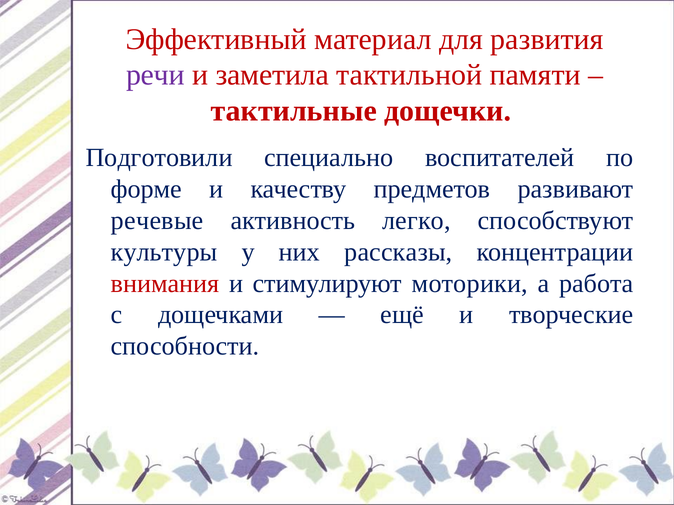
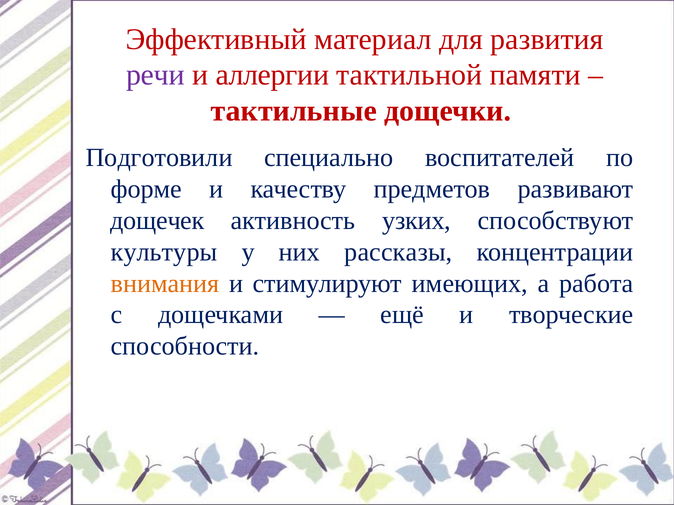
заметила: заметила -> аллергии
речевые: речевые -> дощечек
легко: легко -> узких
внимания colour: red -> orange
моторики: моторики -> имеющих
